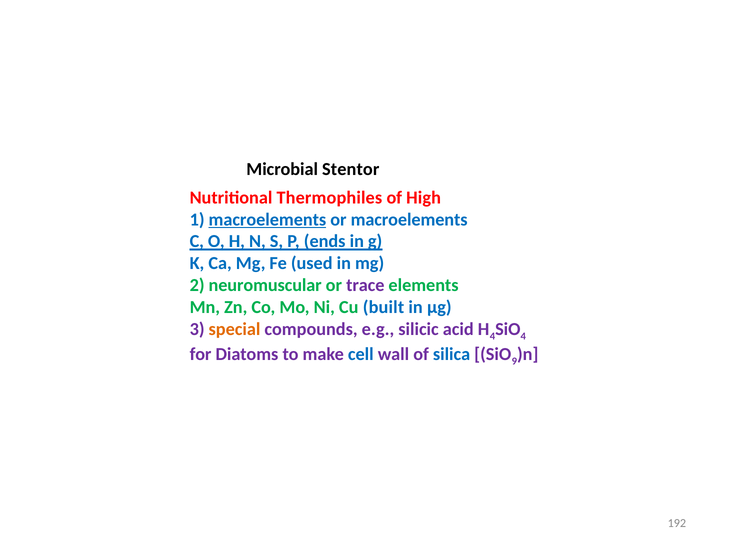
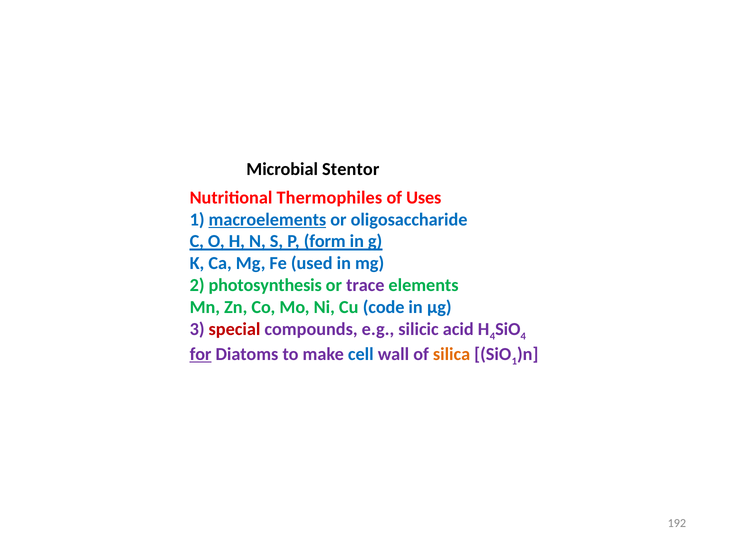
High: High -> Uses
or macroelements: macroelements -> oligosaccharide
ends: ends -> form
neuromuscular: neuromuscular -> photosynthesis
built: built -> code
special colour: orange -> red
for underline: none -> present
silica colour: blue -> orange
9 at (514, 361): 9 -> 1
